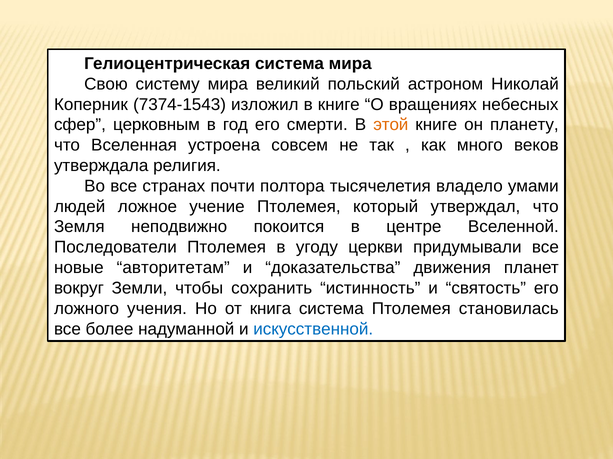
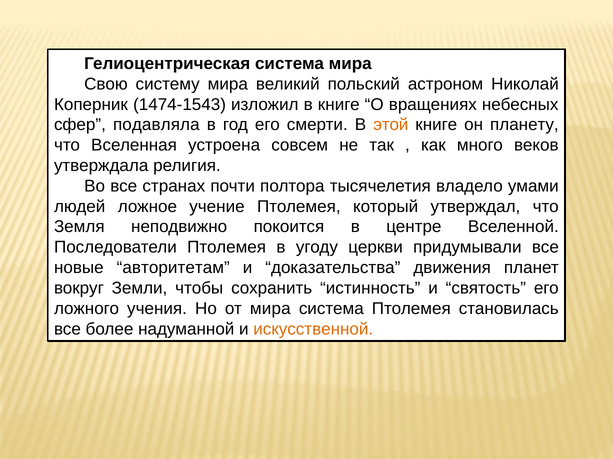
7374-1543: 7374-1543 -> 1474-1543
церковным: церковным -> подавляла
от книга: книга -> мира
искусственной colour: blue -> orange
